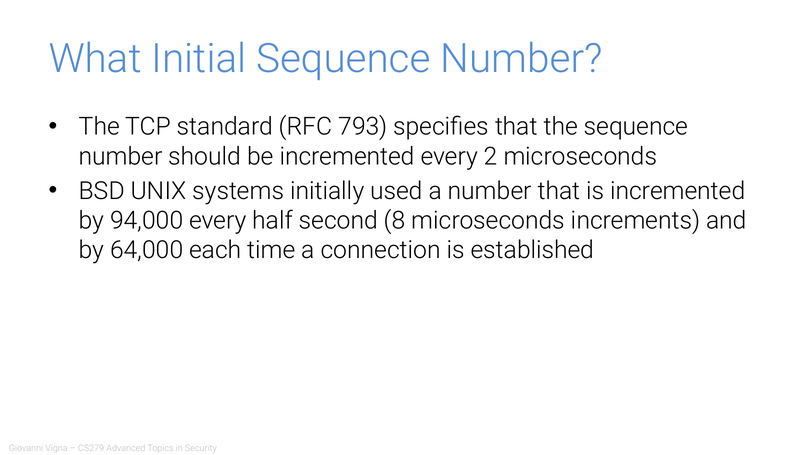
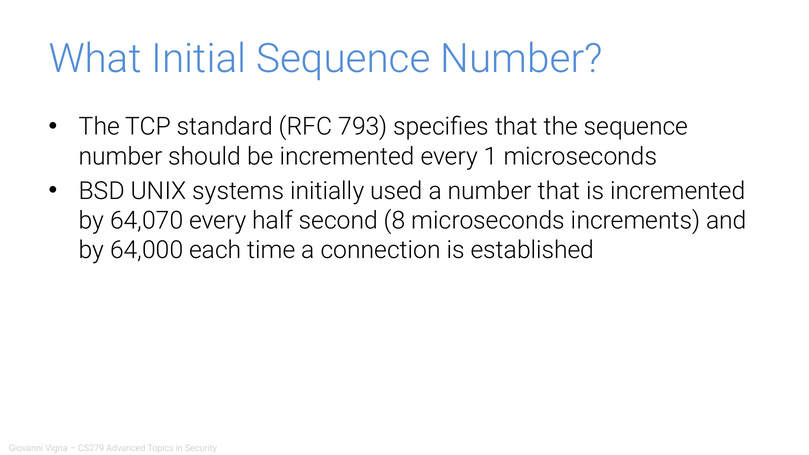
2: 2 -> 1
94,000: 94,000 -> 64,070
